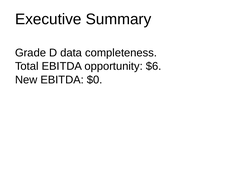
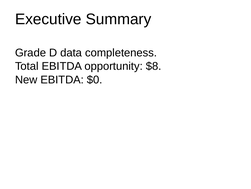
$6: $6 -> $8
